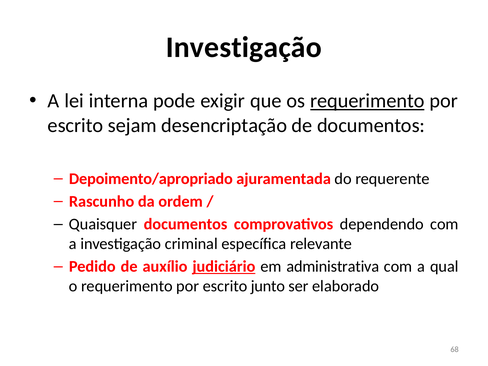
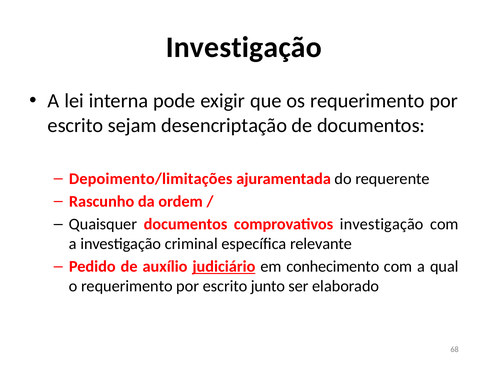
requerimento at (367, 101) underline: present -> none
Depoimento/apropriado: Depoimento/apropriado -> Depoimento/limitações
comprovativos dependendo: dependendo -> investigação
administrativa: administrativa -> conhecimento
